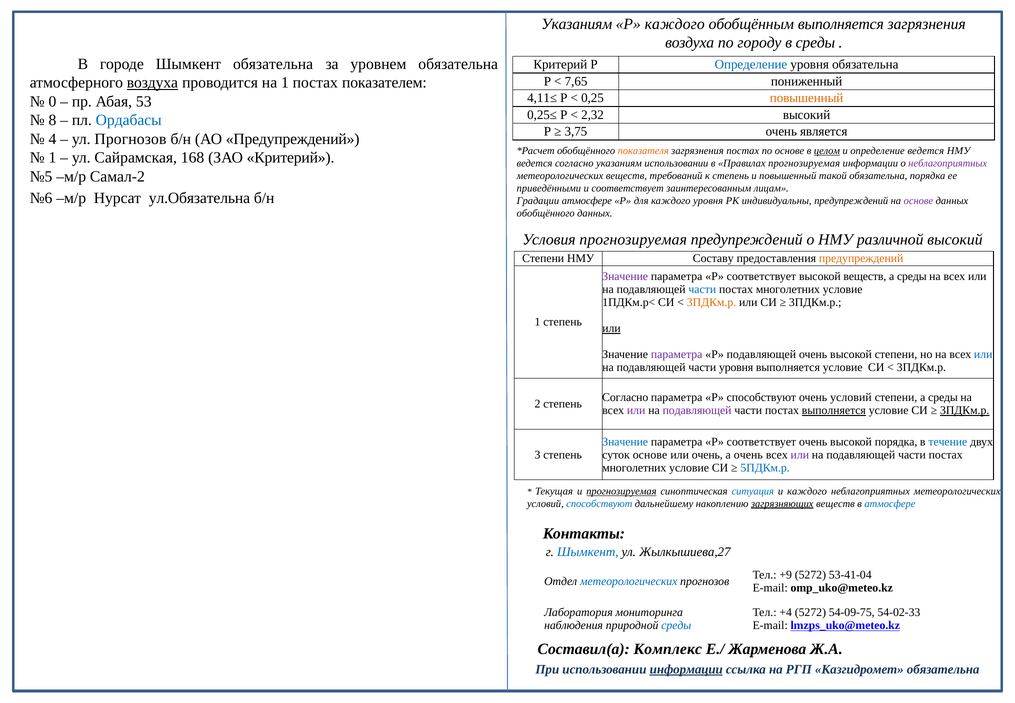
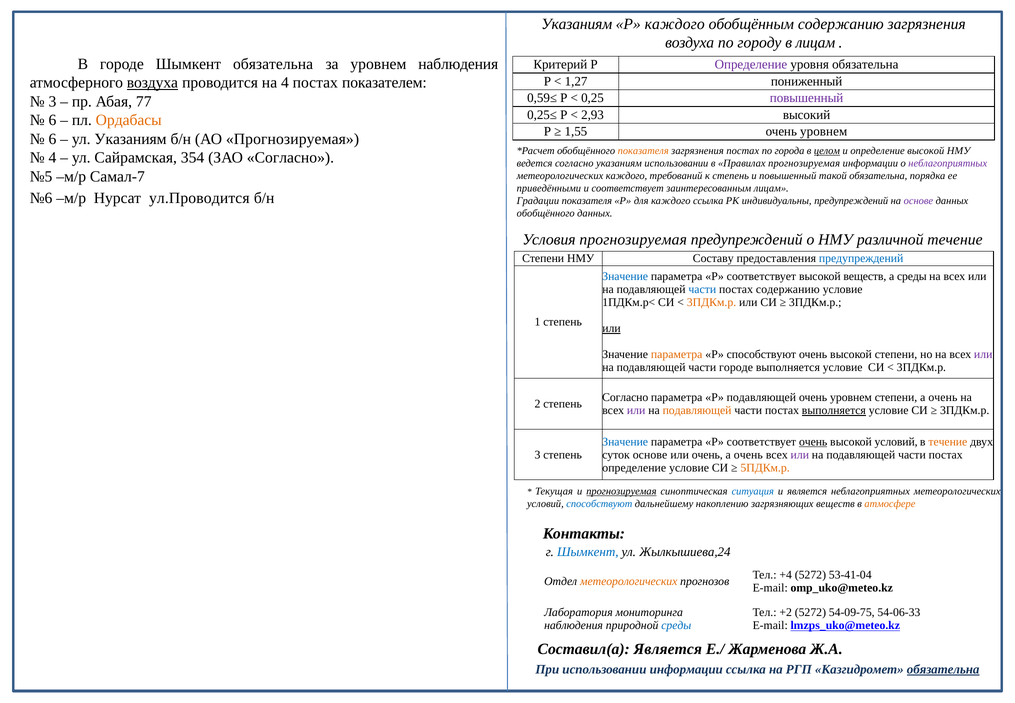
обобщённым выполняется: выполняется -> содержанию
в среды: среды -> лицам
уровнем обязательна: обязательна -> наблюдения
Определение at (751, 64) colour: blue -> purple
7,65: 7,65 -> 1,27
на 1: 1 -> 4
4,11≤: 4,11≤ -> 0,59≤
повышенный at (807, 98) colour: orange -> purple
0 at (52, 101): 0 -> 3
53: 53 -> 77
2,32: 2,32 -> 2,93
8 at (52, 120): 8 -> 6
Ордабасы colour: blue -> orange
3,75: 3,75 -> 1,55
является at (824, 131): является -> уровнем
4 at (52, 139): 4 -> 6
ул Прогнозов: Прогнозов -> Указаниям
АО Предупреждений: Предупреждений -> Прогнозируемая
по основе: основе -> города
определение ведется: ведется -> высокой
1 at (52, 158): 1 -> 4
168: 168 -> 354
ЗАО Критерий: Критерий -> Согласно
Самал-2: Самал-2 -> Самал-7
метеорологических веществ: веществ -> каждого
ул.Обязательна: ул.Обязательна -> ул.Проводится
Градации атмосфере: атмосфере -> показателя
каждого уровня: уровня -> ссылка
различной высокий: высокий -> течение
предупреждений at (861, 258) colour: orange -> blue
Значение at (625, 276) colour: purple -> blue
многолетних at (788, 289): многолетних -> содержанию
параметра at (677, 354) colour: purple -> orange
Р подавляющей: подавляющей -> способствуют
или at (983, 354) colour: blue -> purple
части уровня: уровня -> городе
Р способствуют: способствуют -> подавляющей
условий at (851, 397): условий -> уровнем
степени а среды: среды -> очень
подавляющей at (697, 410) colour: purple -> orange
3ПДКм.р at (965, 410) underline: present -> none
очень at (813, 441) underline: none -> present
высокой порядка: порядка -> условий
течение at (948, 441) colour: blue -> orange
многолетних at (634, 467): многолетних -> определение
5ПДКм.р colour: blue -> orange
и каждого: каждого -> является
загрязняющих underline: present -> none
атмосфере at (890, 503) colour: blue -> orange
Жылкышиева,27: Жылкышиева,27 -> Жылкышиева,24
+9: +9 -> +4
метеорологических at (629, 581) colour: blue -> orange
+4: +4 -> +2
54-02-33: 54-02-33 -> 54-06-33
Составил(а Комплекс: Комплекс -> Является
информации at (686, 669) underline: present -> none
обязательна at (943, 669) underline: none -> present
